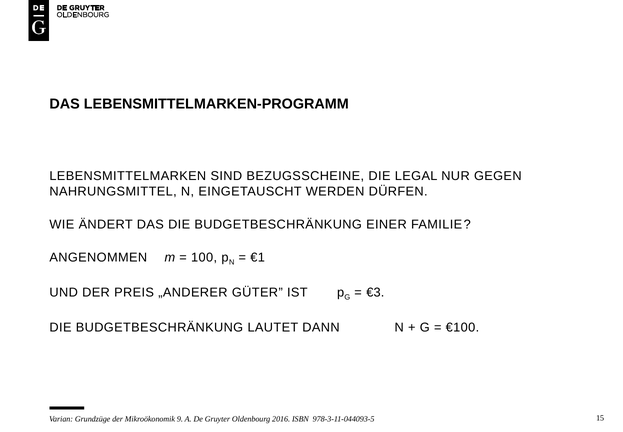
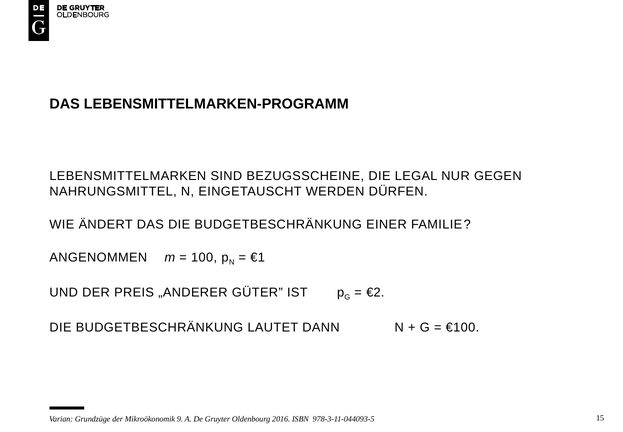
€3: €3 -> €2
